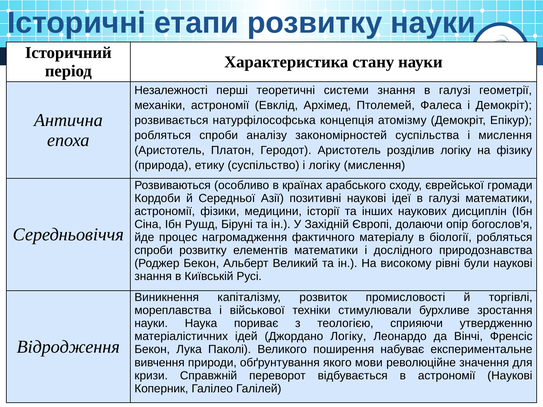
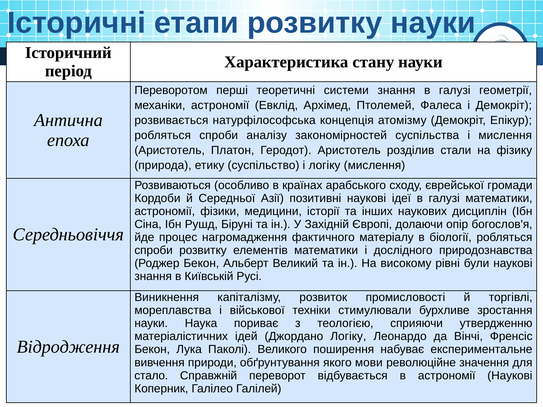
Незалежності: Незалежності -> Переворотом
розділив логіку: логіку -> стали
кризи: кризи -> стало
